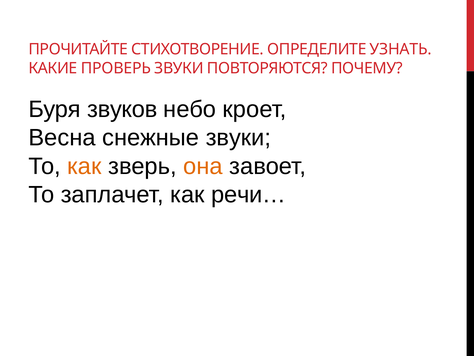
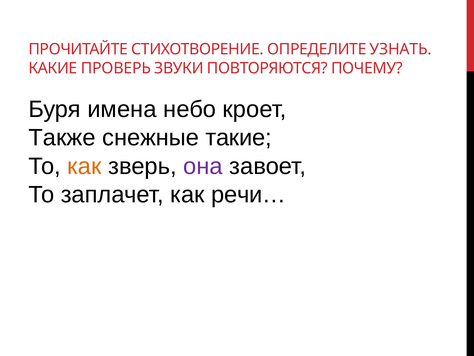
звуков: звуков -> имена
Весна: Весна -> Также
снежные звуки: звуки -> такие
она colour: orange -> purple
